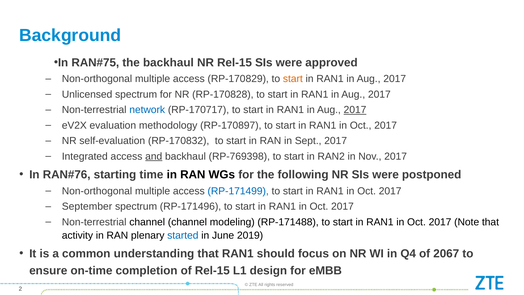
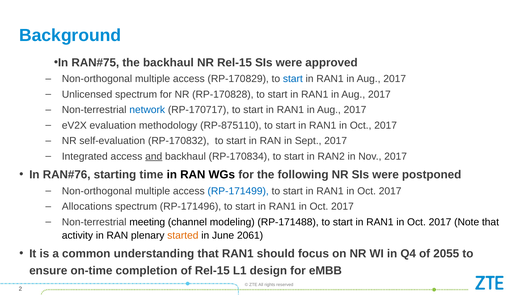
start at (293, 79) colour: orange -> blue
2017 at (355, 110) underline: present -> none
RP-170897: RP-170897 -> RP-875110
RP-769398: RP-769398 -> RP-170834
September: September -> Allocations
Non-terrestrial channel: channel -> meeting
started colour: blue -> orange
2019: 2019 -> 2061
2067: 2067 -> 2055
